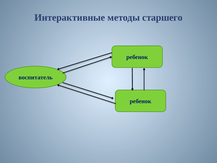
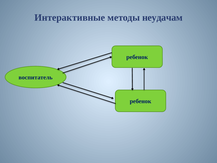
старшего: старшего -> неудачам
